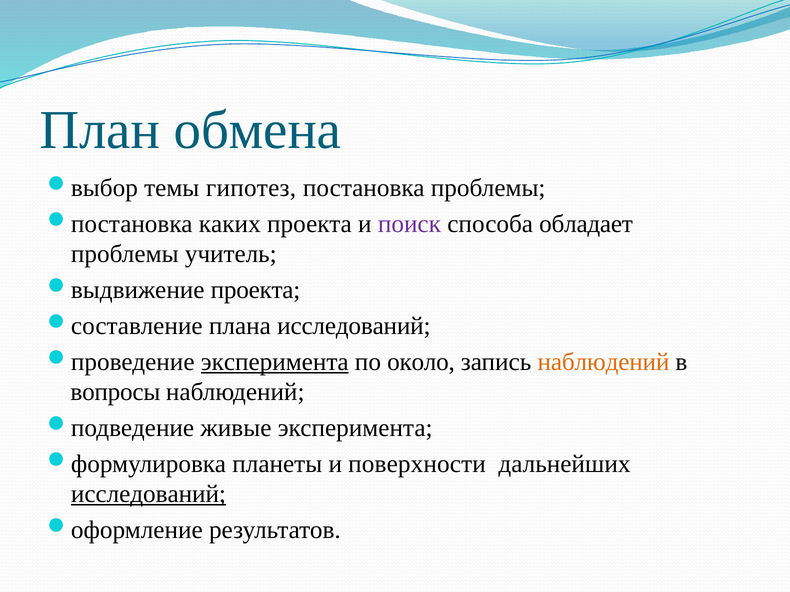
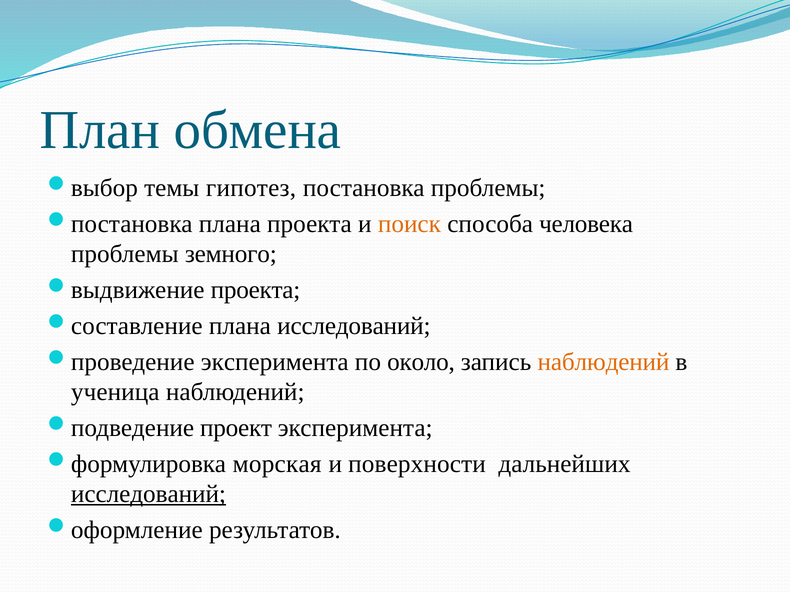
каких at (230, 224): каких -> плана
поиск colour: purple -> orange
обладает: обладает -> человека
учитель: учитель -> земного
эксперимента at (275, 362) underline: present -> none
вопросы: вопросы -> ученица
живые: живые -> проект
планеты: планеты -> морская
